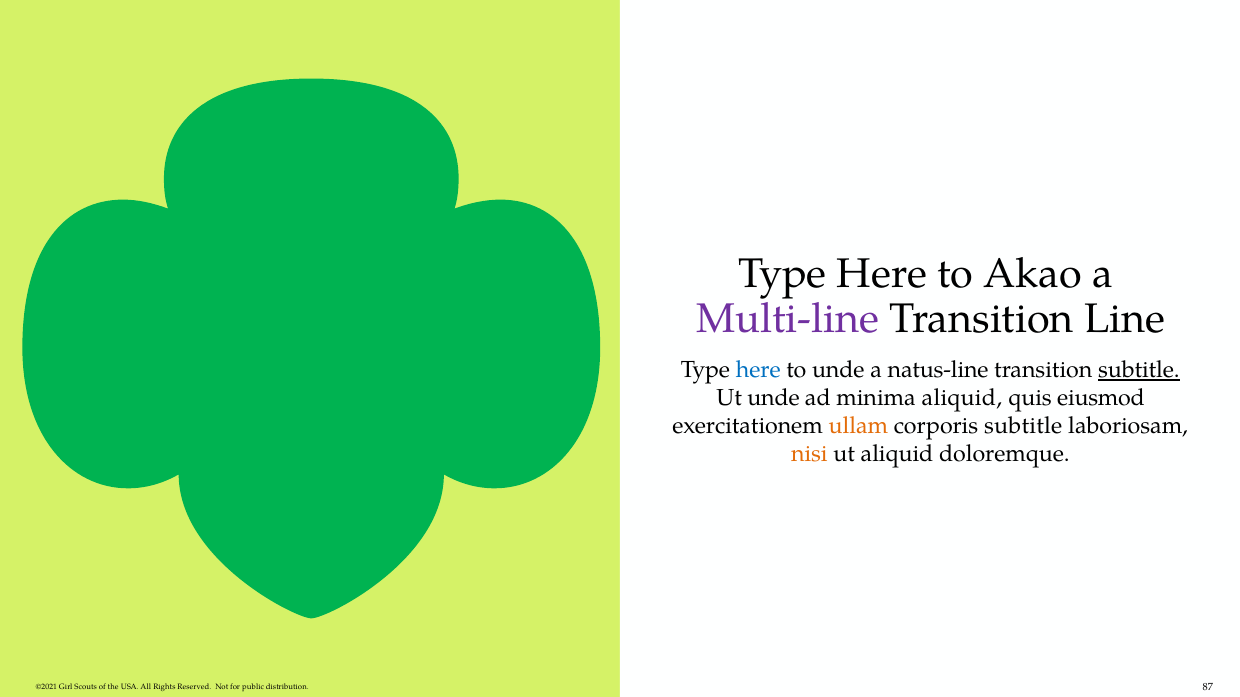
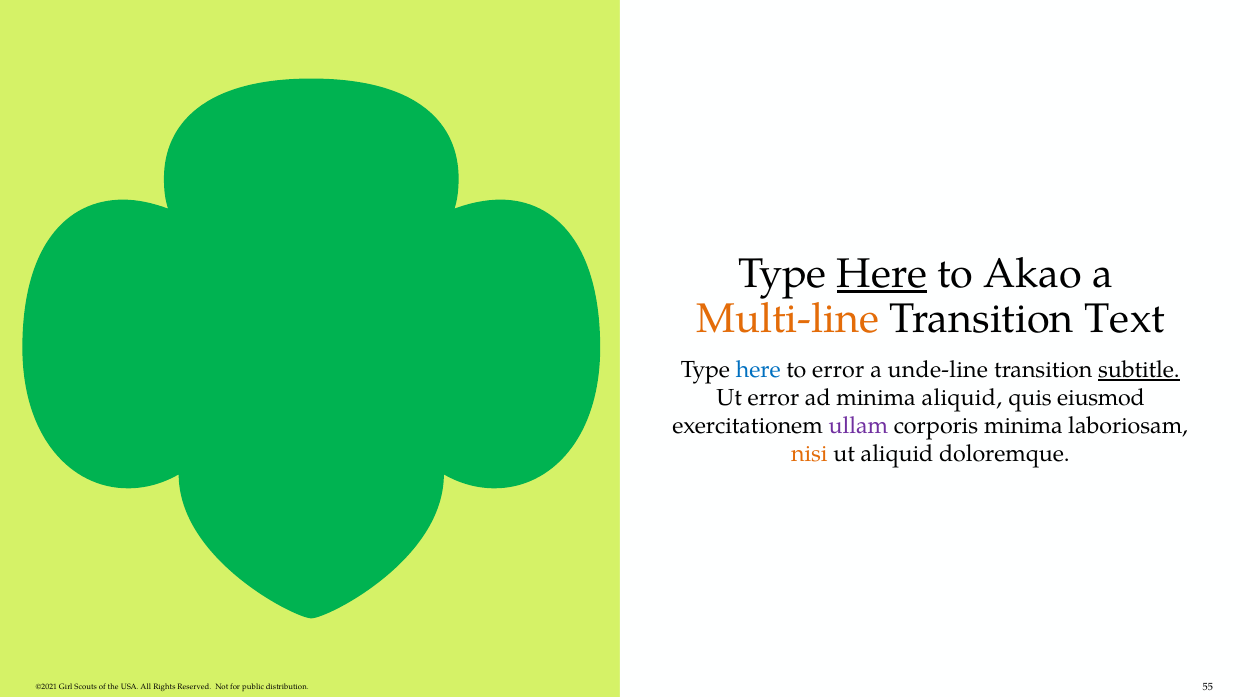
Here at (882, 274) underline: none -> present
Multi-line colour: purple -> orange
Line: Line -> Text
to unde: unde -> error
natus-line: natus-line -> unde-line
Ut unde: unde -> error
ullam colour: orange -> purple
corporis subtitle: subtitle -> minima
87: 87 -> 55
